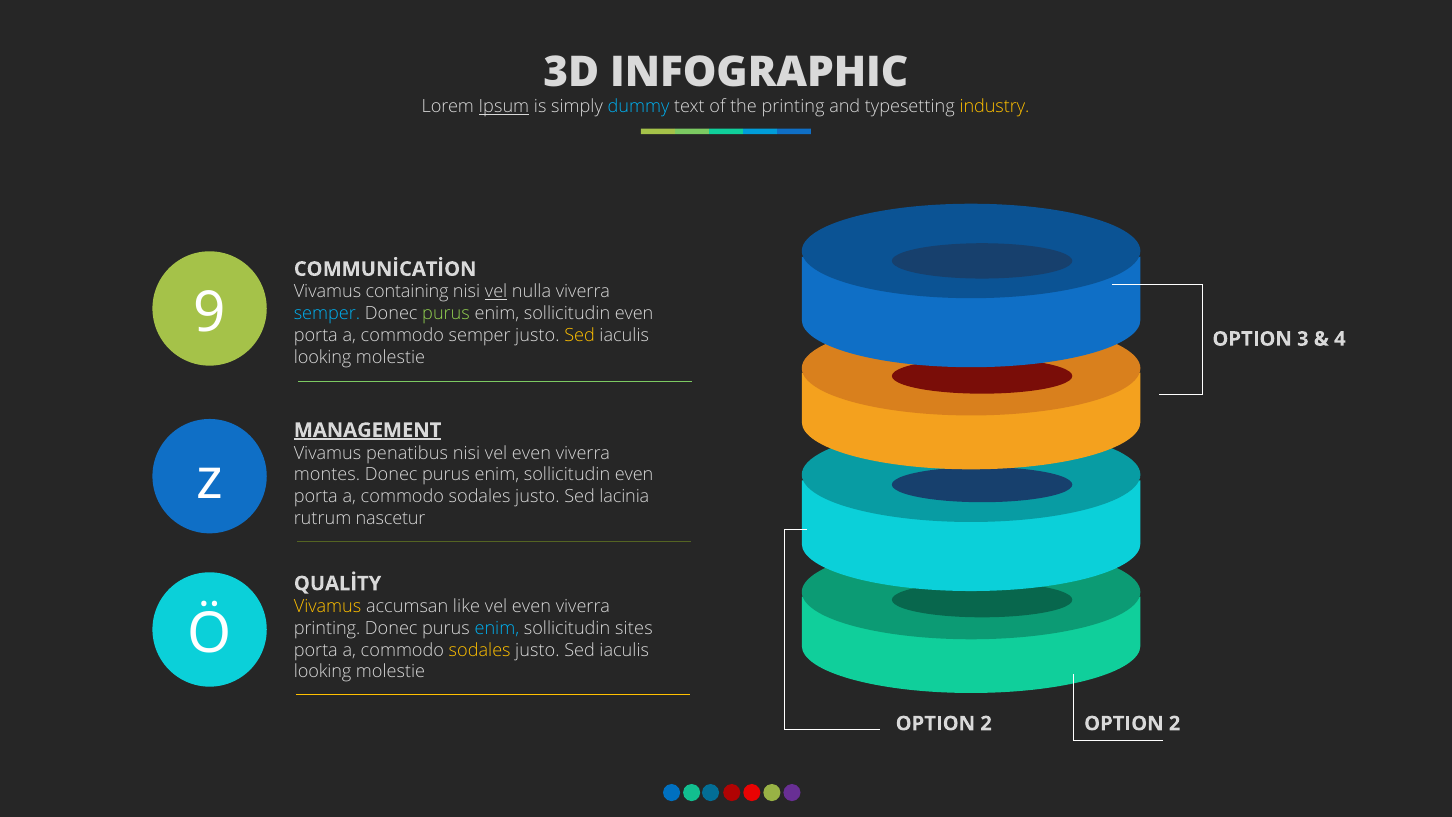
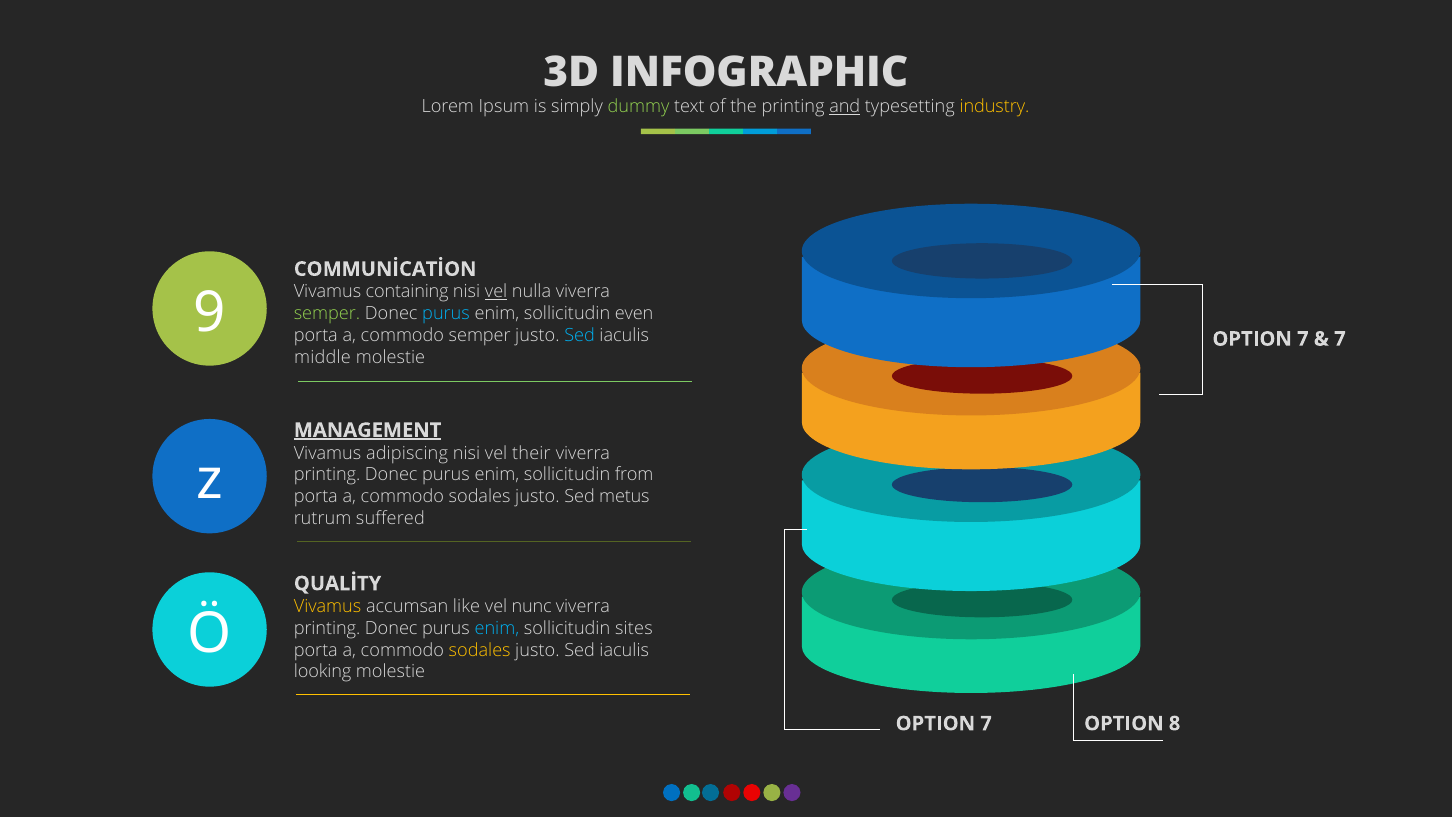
Ipsum underline: present -> none
dummy colour: light blue -> light green
and underline: none -> present
semper at (327, 314) colour: light blue -> light green
purus at (446, 314) colour: light green -> light blue
Sed at (580, 335) colour: yellow -> light blue
3 at (1303, 339): 3 -> 7
4 at (1340, 339): 4 -> 7
looking at (323, 357): looking -> middle
penatibus: penatibus -> adipiscing
nisi vel even: even -> their
montes at (327, 475): montes -> printing
even at (634, 475): even -> from
lacinia: lacinia -> metus
nascetur: nascetur -> suffered
even at (532, 606): even -> nunc
2 at (986, 723): 2 -> 7
2 at (1175, 723): 2 -> 8
